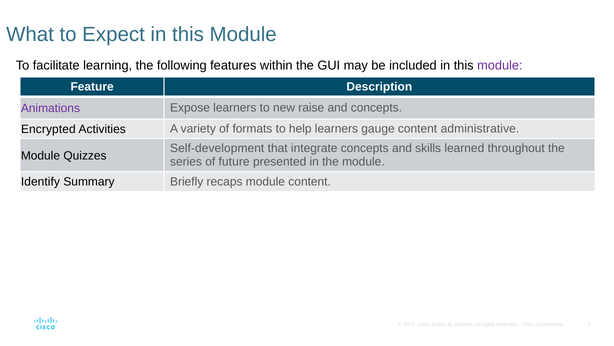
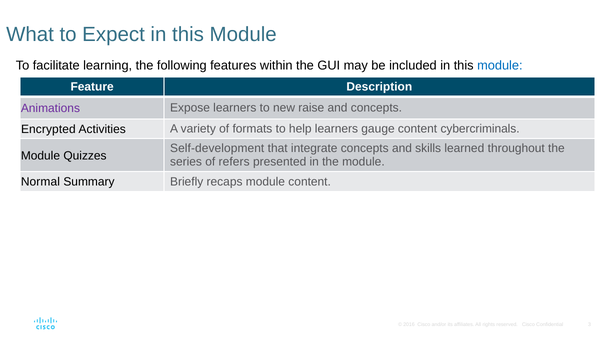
module at (500, 65) colour: purple -> blue
administrative: administrative -> cybercriminals
future: future -> refers
Identify: Identify -> Normal
